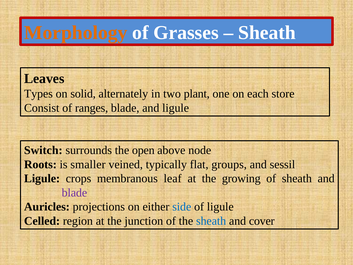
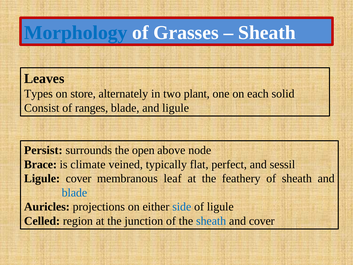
Morphology colour: orange -> blue
solid: solid -> store
store: store -> solid
Switch: Switch -> Persist
Roots: Roots -> Brace
smaller: smaller -> climate
groups: groups -> perfect
Ligule crops: crops -> cover
growing: growing -> feathery
blade at (74, 193) colour: purple -> blue
